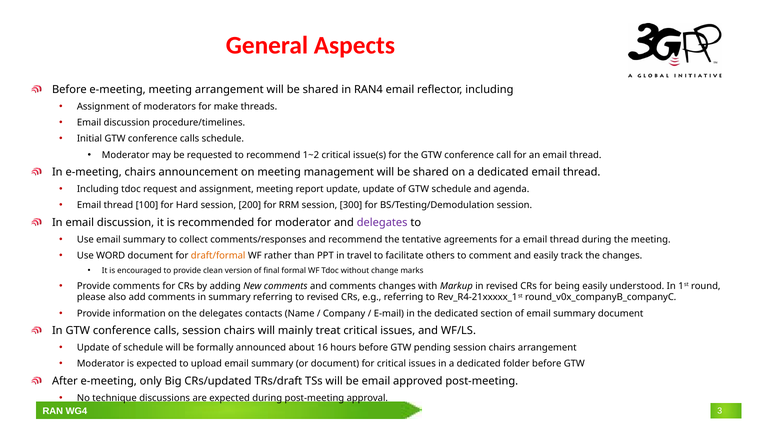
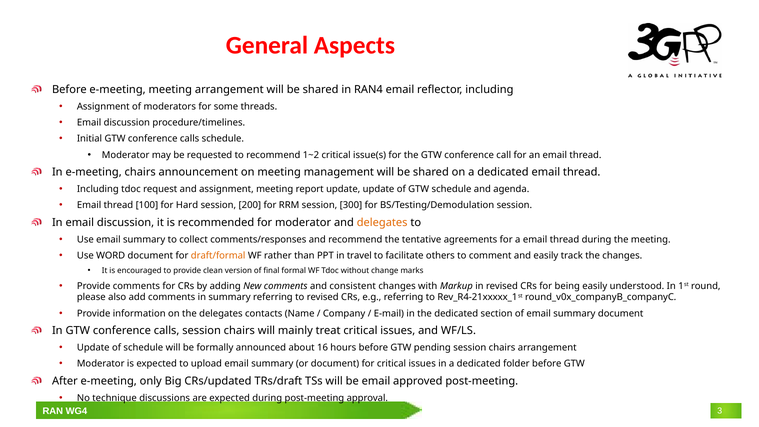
make: make -> some
delegates at (382, 222) colour: purple -> orange
and comments: comments -> consistent
